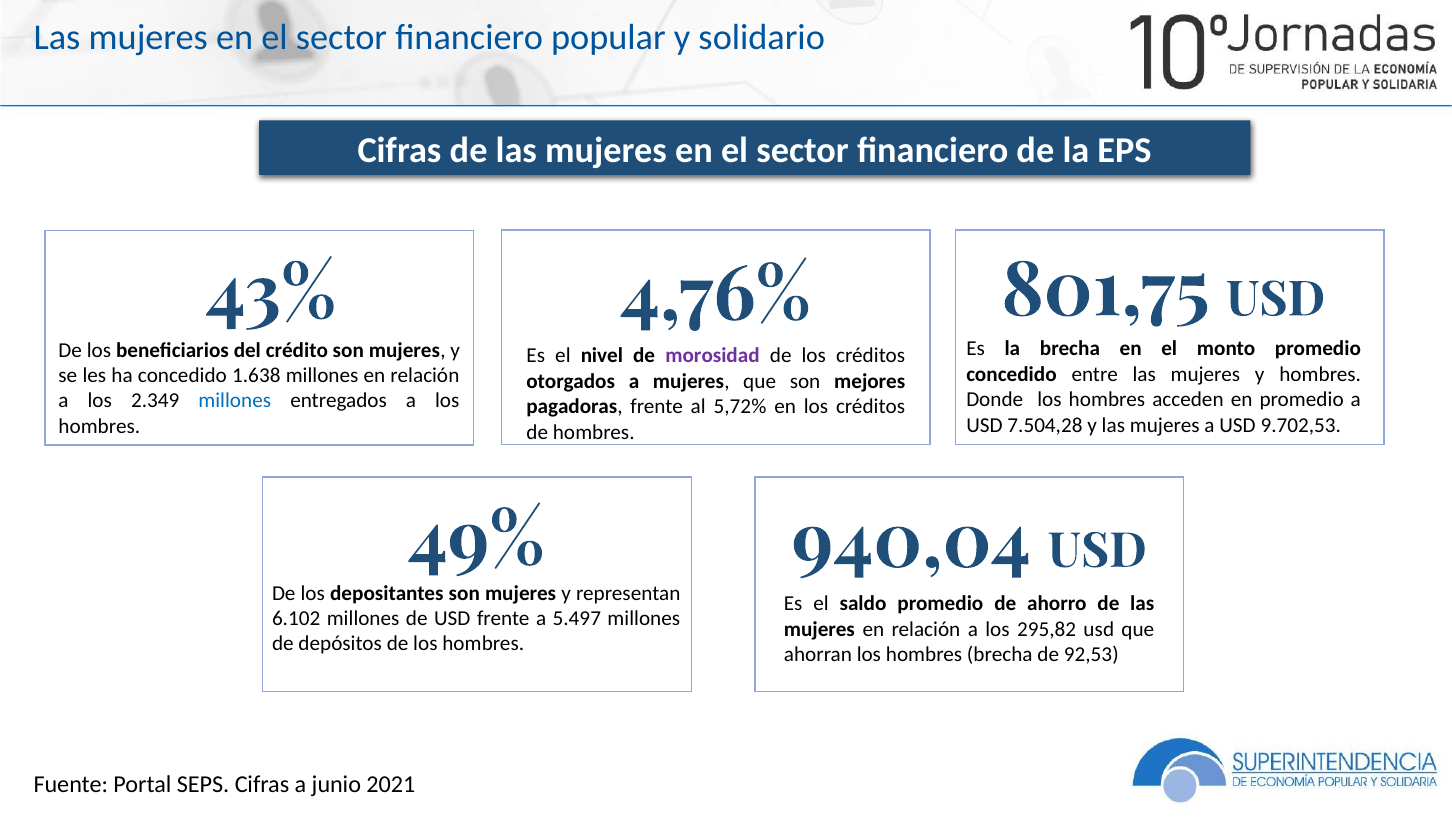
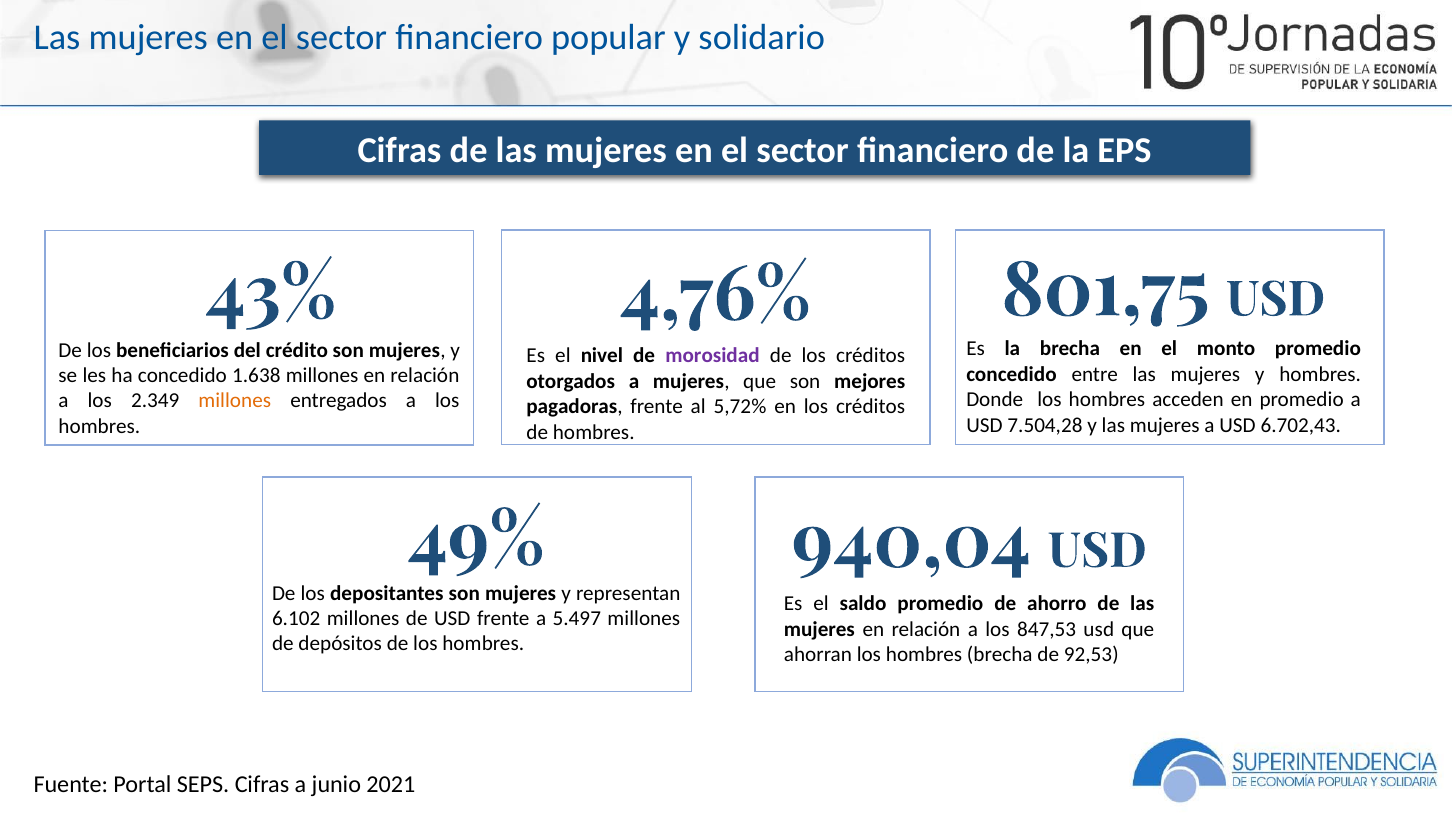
millones at (235, 401) colour: blue -> orange
9.702,53: 9.702,53 -> 6.702,43
295,82: 295,82 -> 847,53
